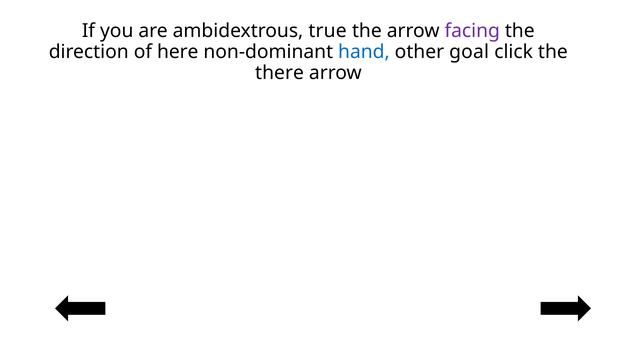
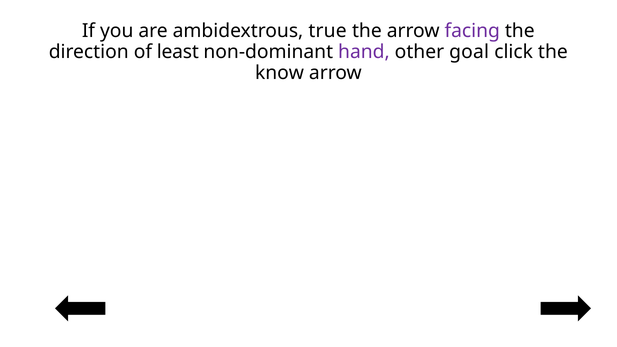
here: here -> least
hand colour: blue -> purple
there: there -> know
